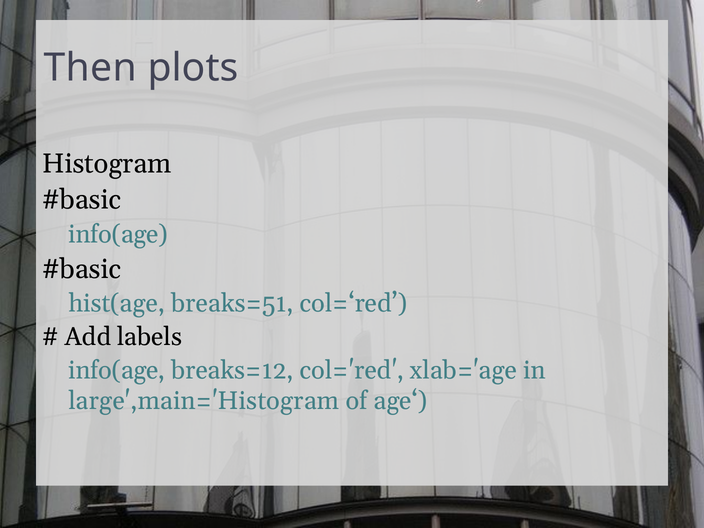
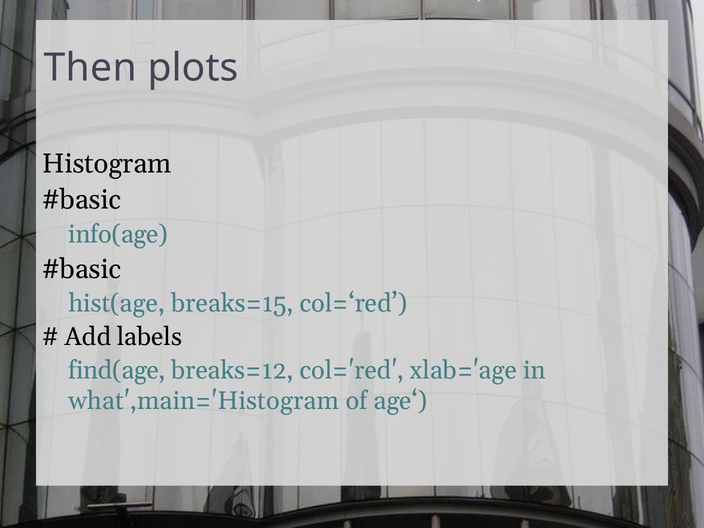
breaks=51: breaks=51 -> breaks=15
info(age at (117, 370): info(age -> find(age
large',main='Histogram: large',main='Histogram -> what',main='Histogram
